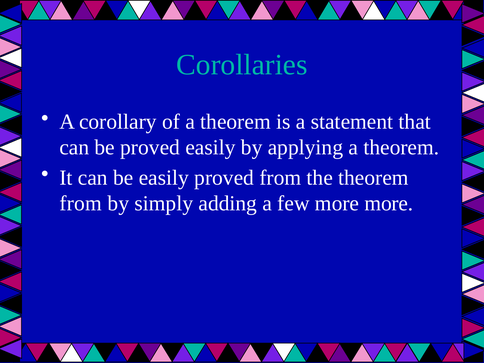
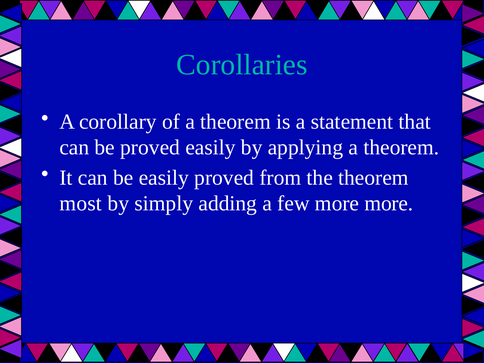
from at (81, 203): from -> most
